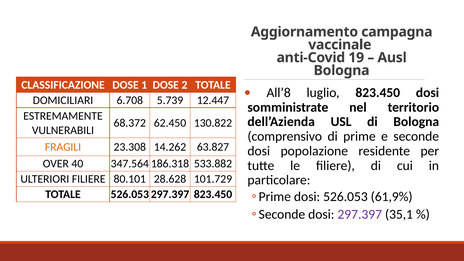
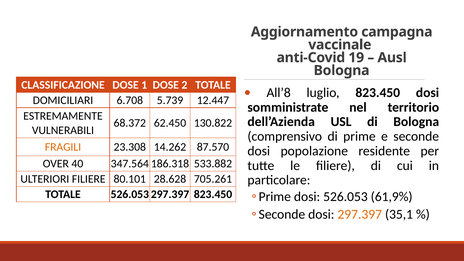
63.827: 63.827 -> 87.570
101.729: 101.729 -> 705.261
297.397 colour: purple -> orange
